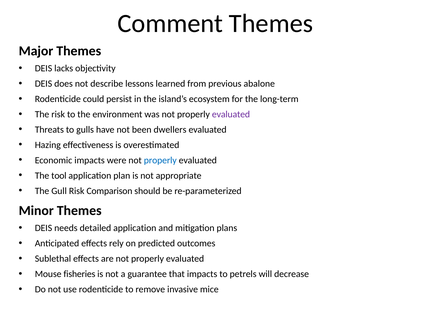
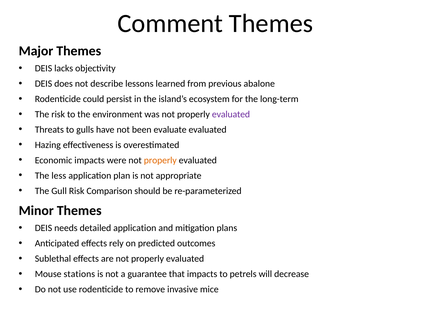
dwellers: dwellers -> evaluate
properly at (160, 160) colour: blue -> orange
tool: tool -> less
fisheries: fisheries -> stations
